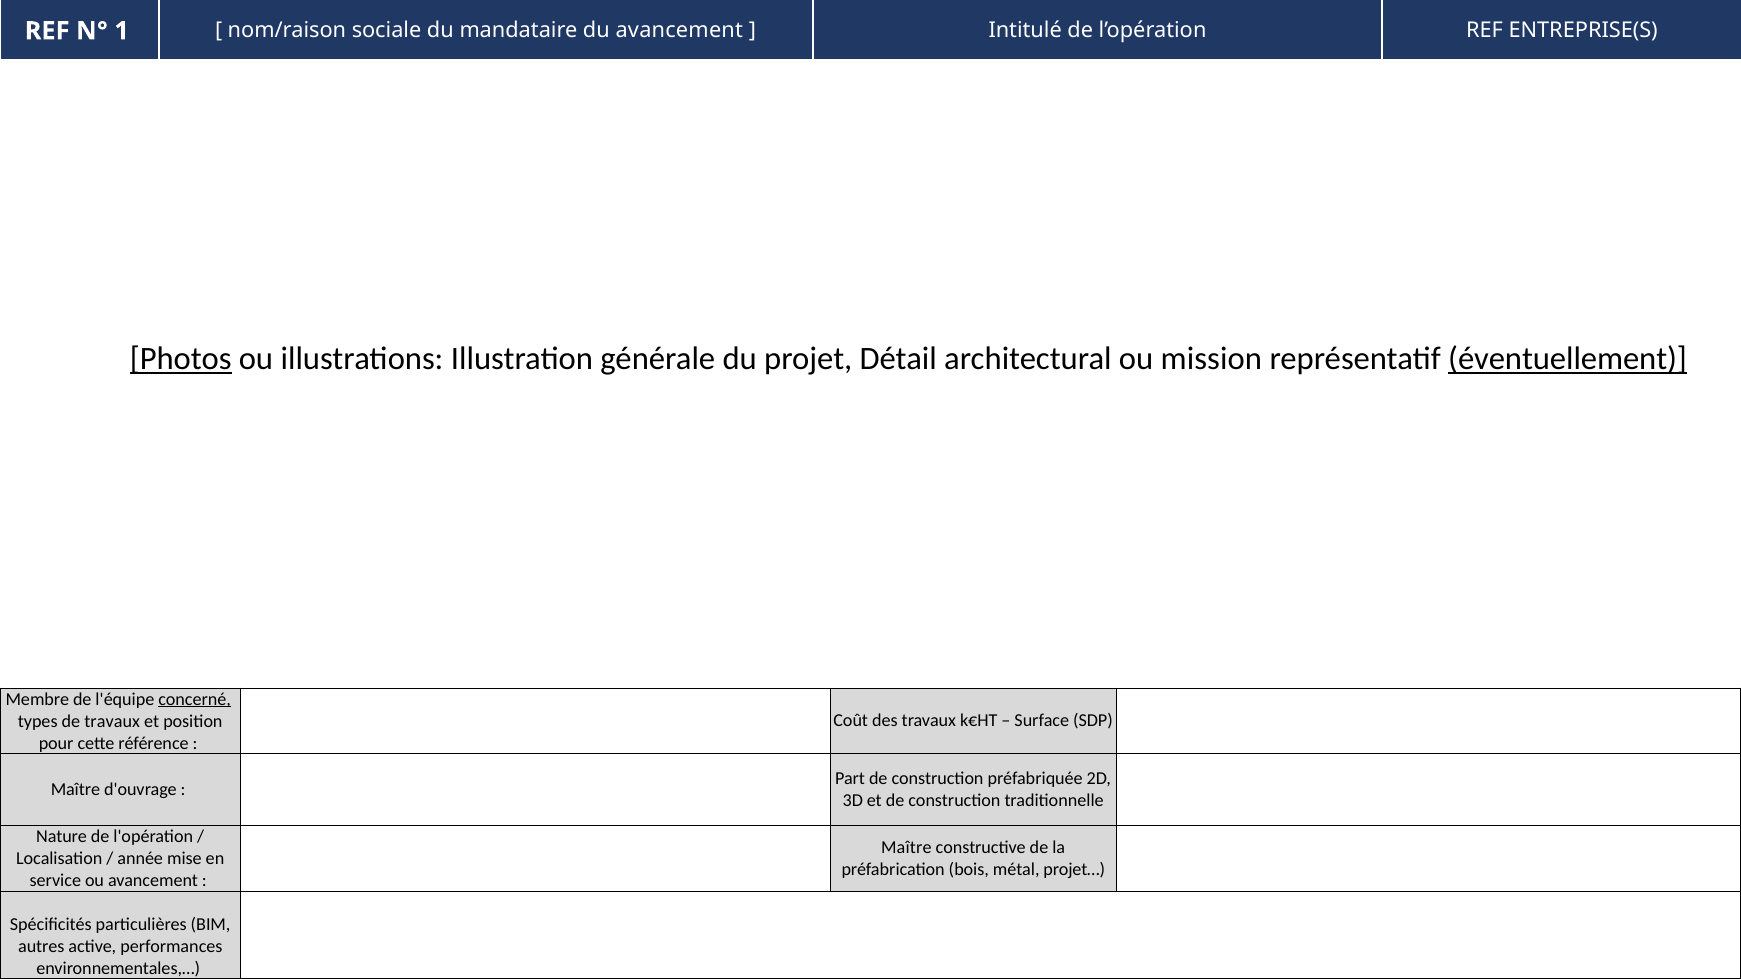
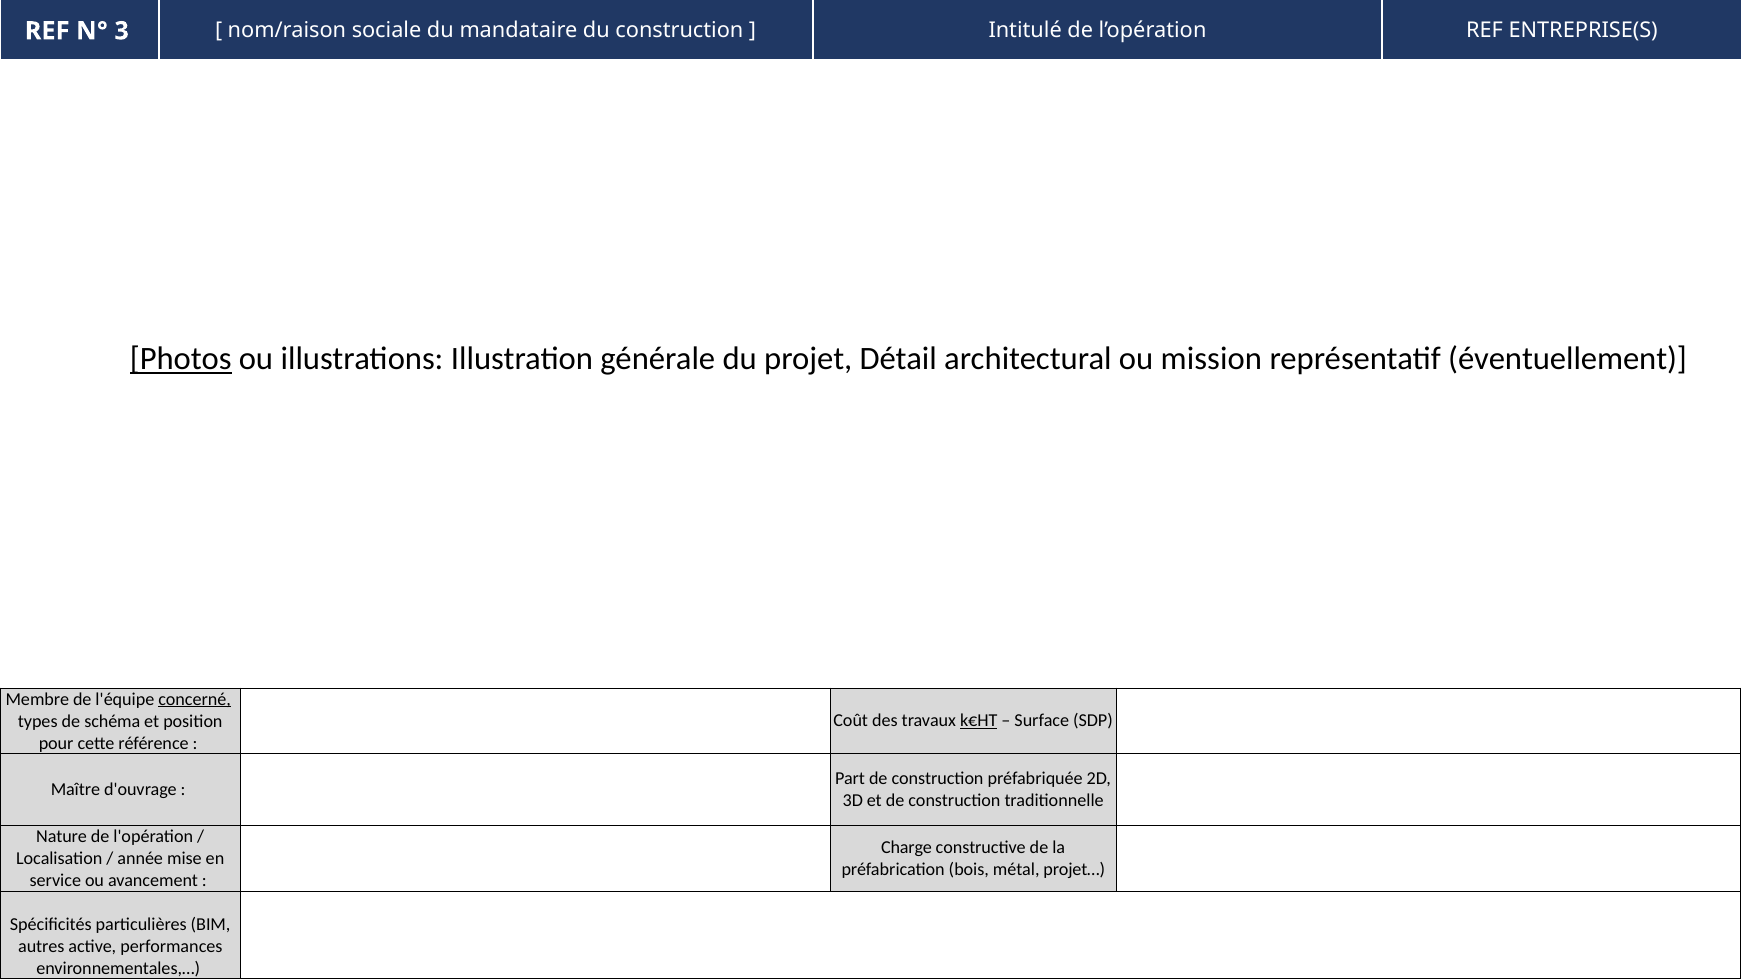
1: 1 -> 3
du avancement: avancement -> construction
éventuellement underline: present -> none
k€HT underline: none -> present
de travaux: travaux -> schéma
Maître at (906, 848): Maître -> Charge
